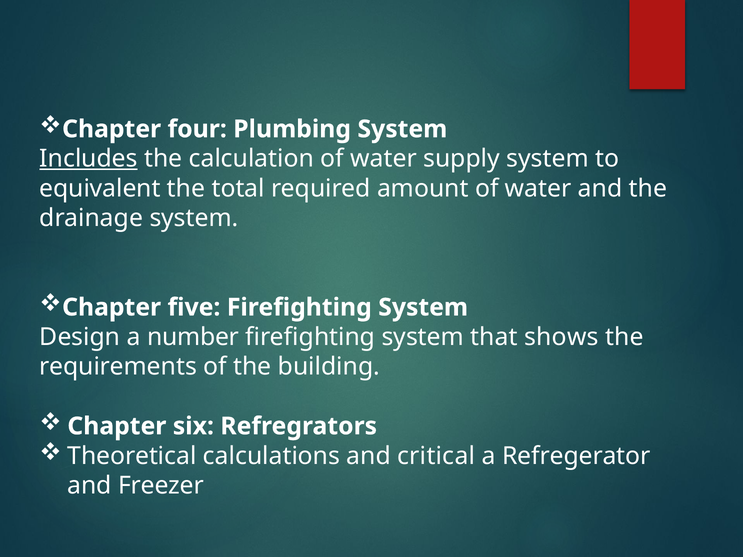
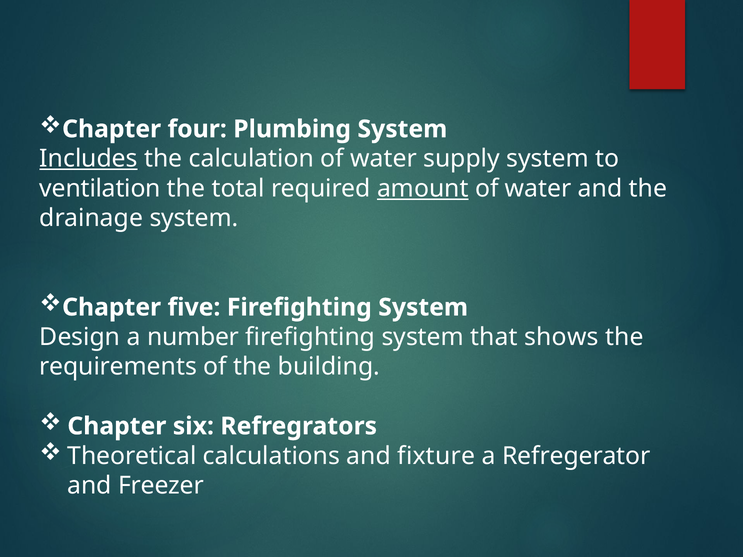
equivalent: equivalent -> ventilation
amount underline: none -> present
critical: critical -> fixture
